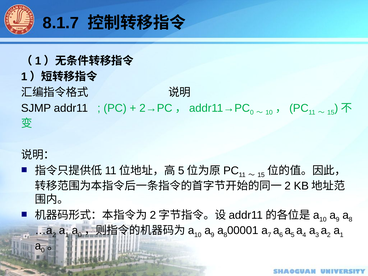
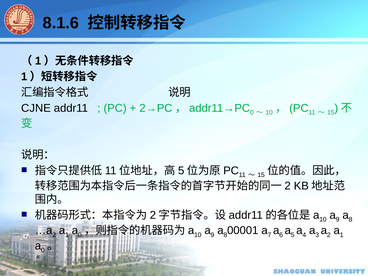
8.1.7: 8.1.7 -> 8.1.6
SJMP: SJMP -> CJNE
